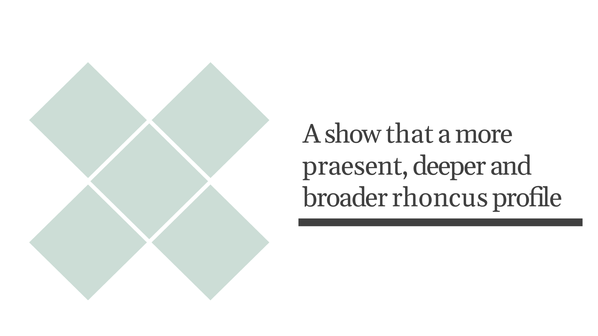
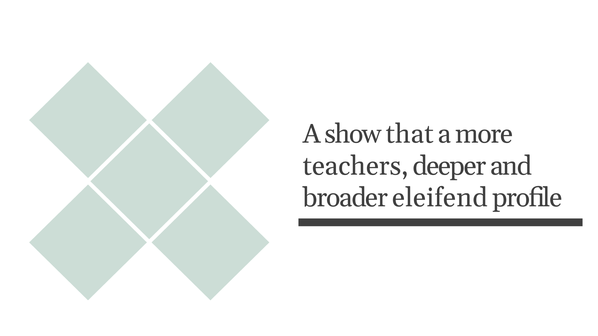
praesent: praesent -> teachers
rhoncus: rhoncus -> eleifend
